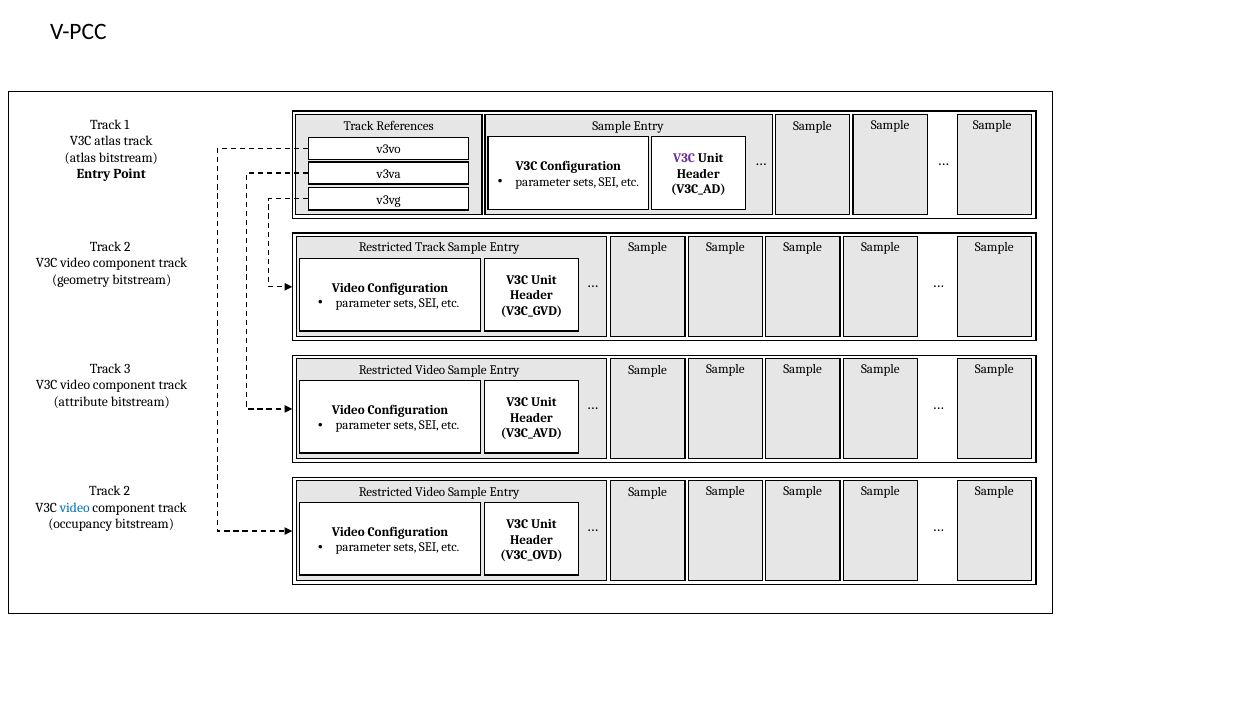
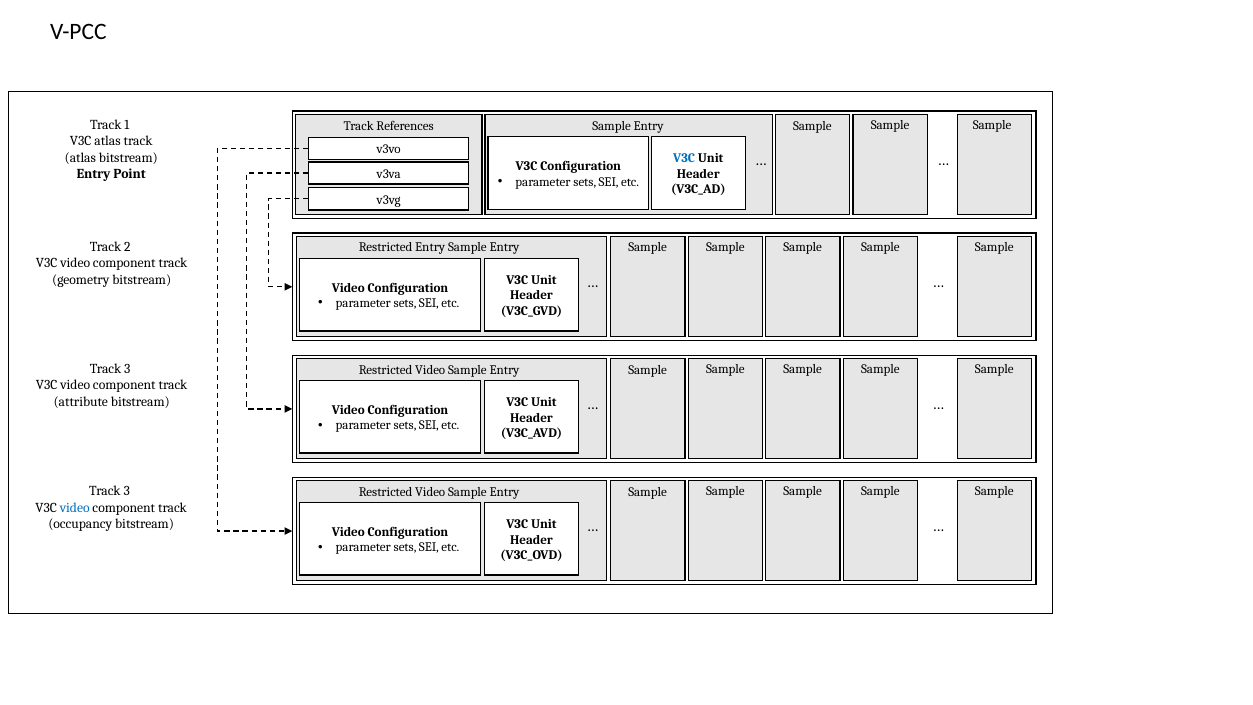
V3C at (684, 158) colour: purple -> blue
Restricted Track: Track -> Entry
2 at (127, 491): 2 -> 3
